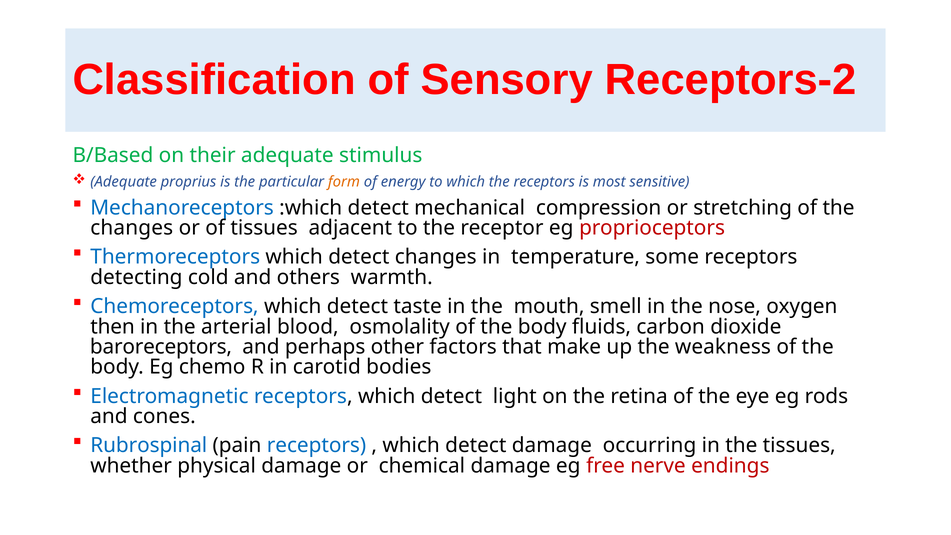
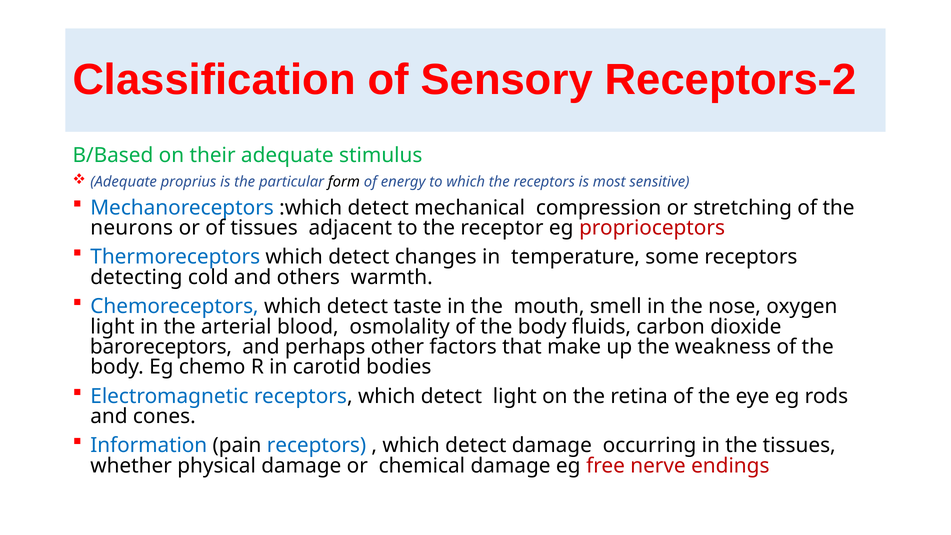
form colour: orange -> black
changes at (132, 228): changes -> neurons
then at (113, 327): then -> light
Rubrospinal: Rubrospinal -> Information
